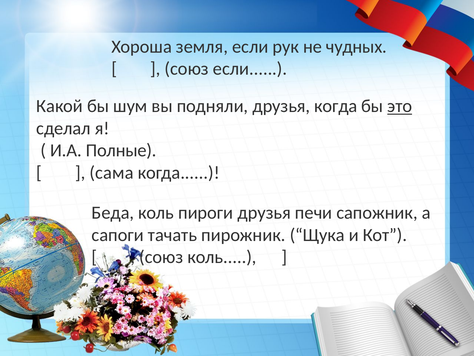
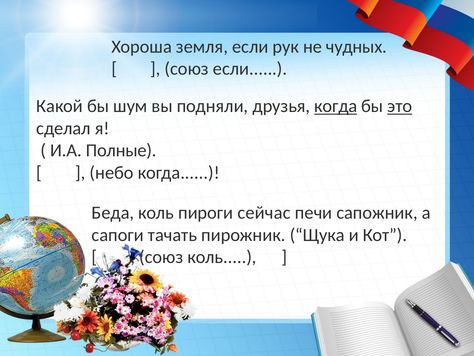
когда at (336, 106) underline: none -> present
сама: сама -> небо
пироги друзья: друзья -> сейчас
